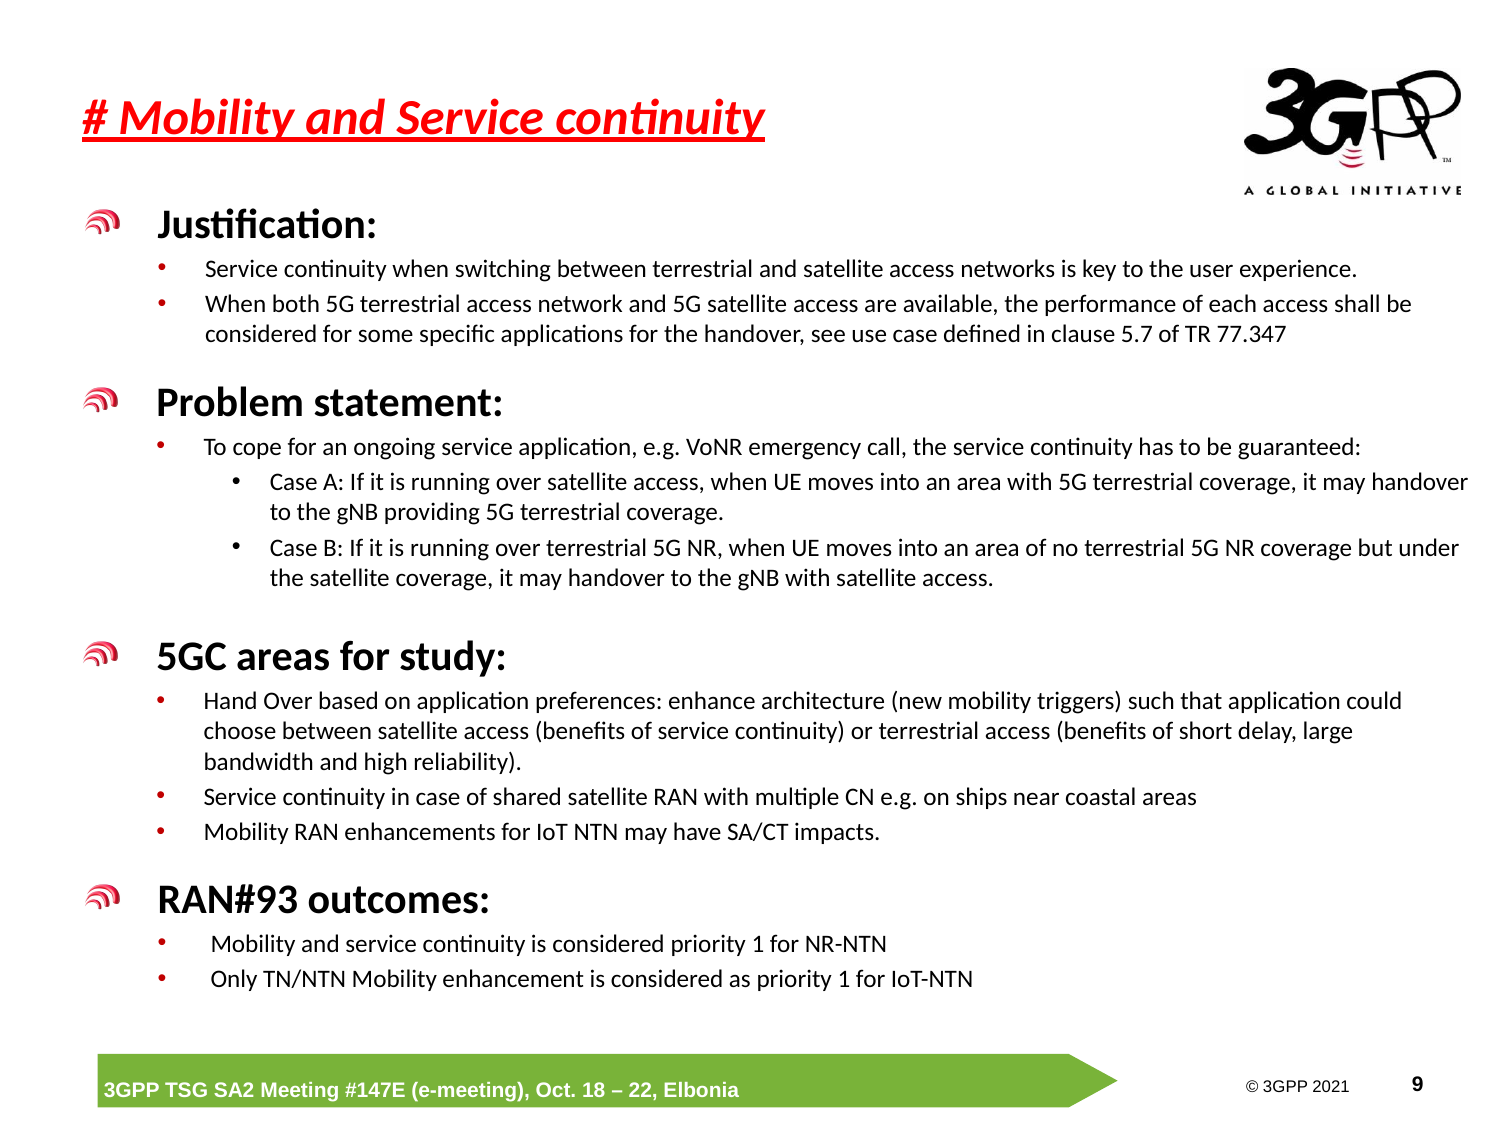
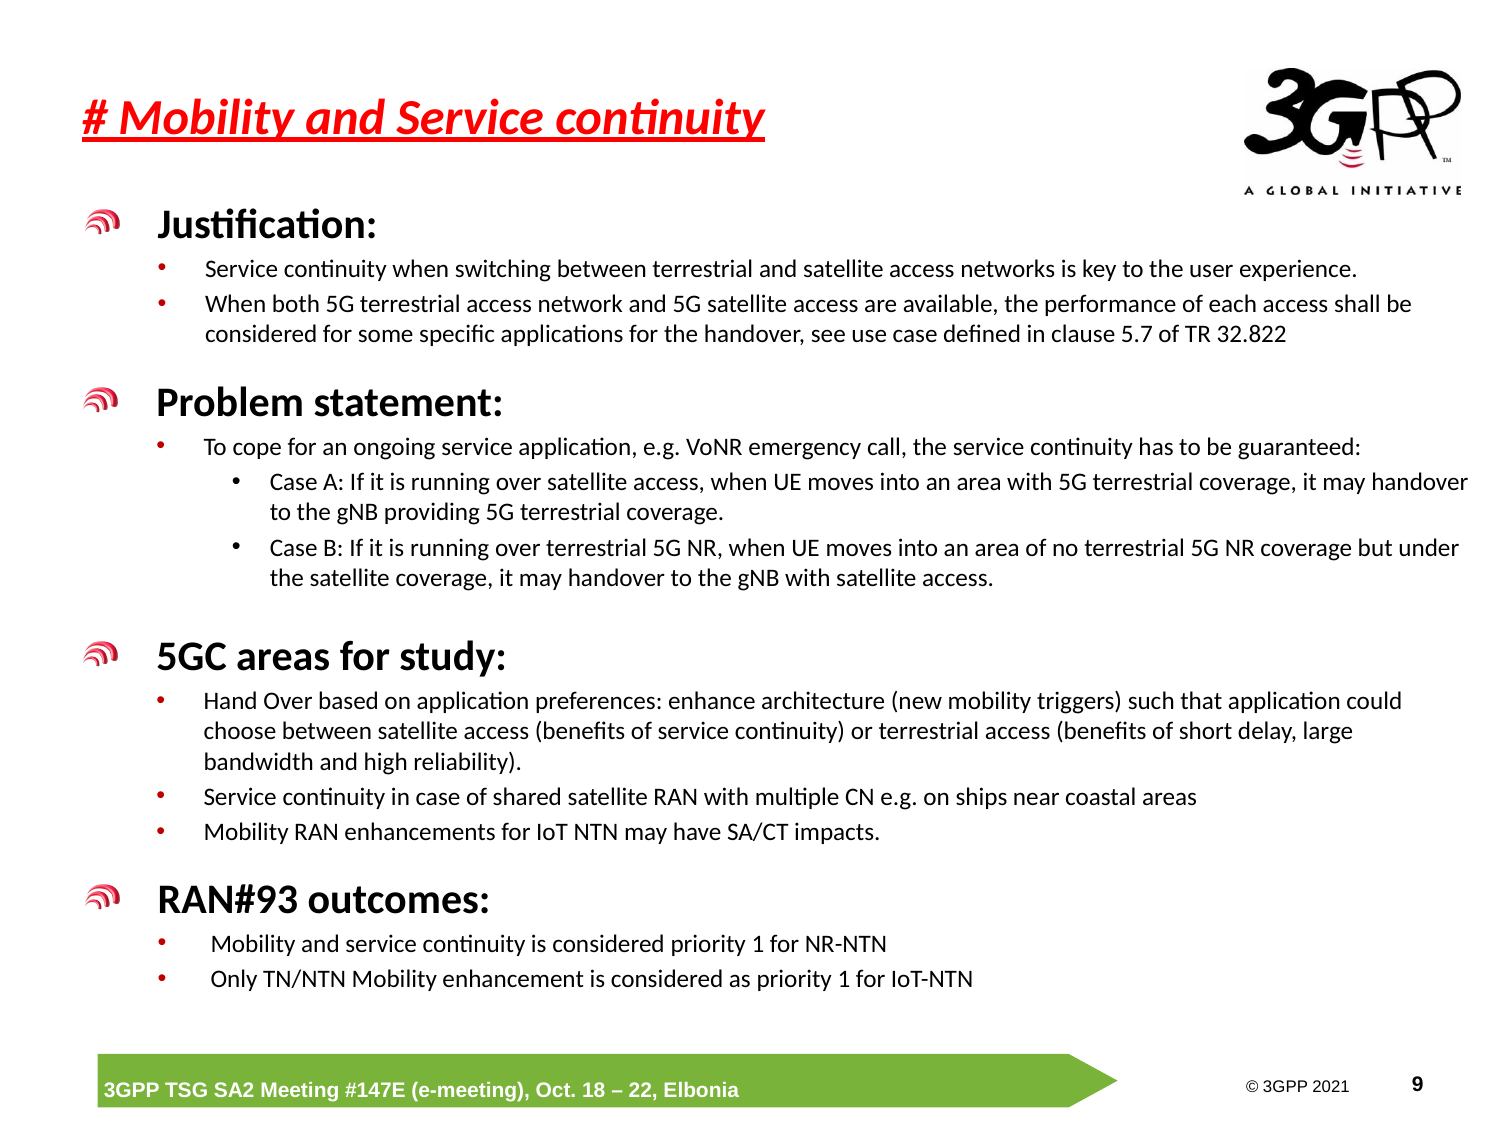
77.347: 77.347 -> 32.822
